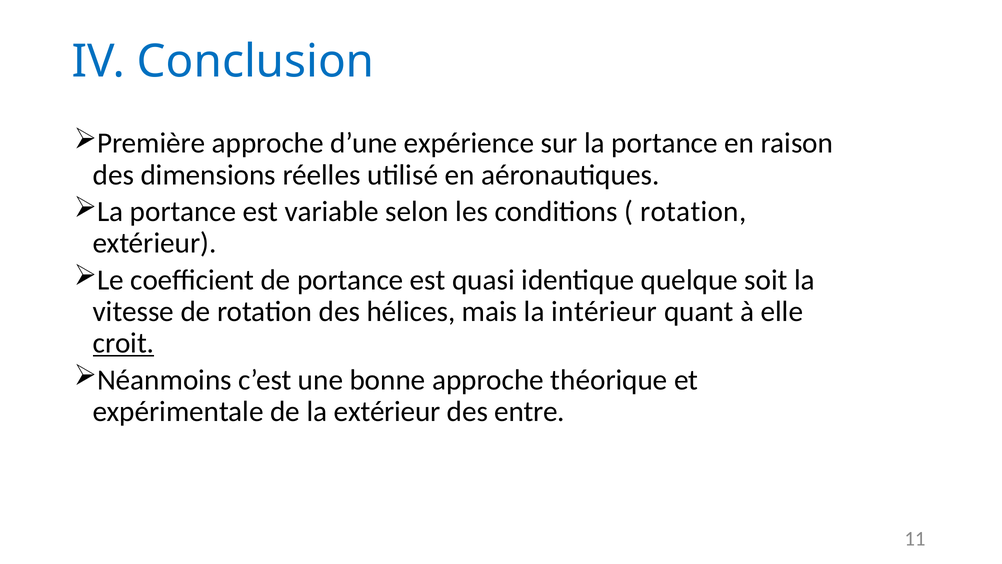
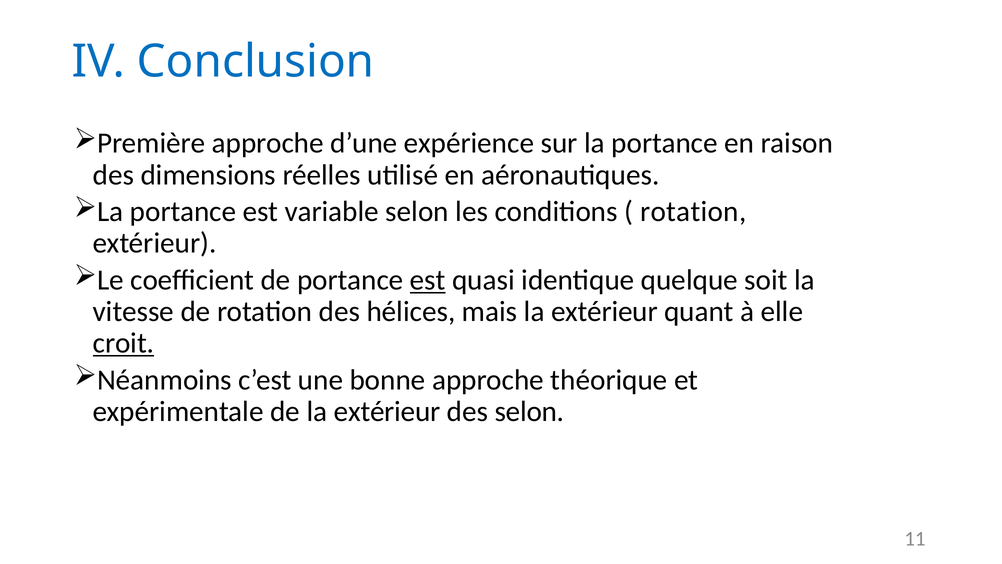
est at (428, 280) underline: none -> present
mais la intérieur: intérieur -> extérieur
des entre: entre -> selon
